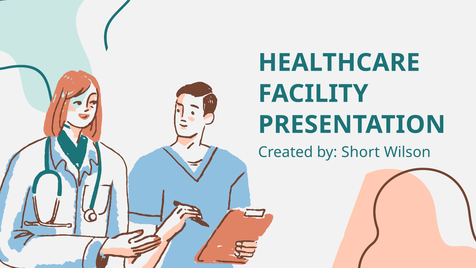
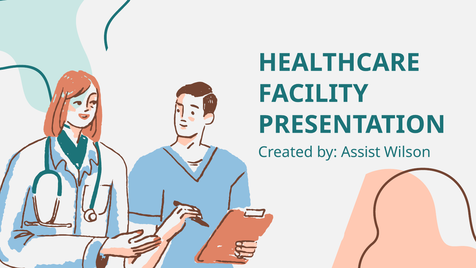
Short: Short -> Assist
